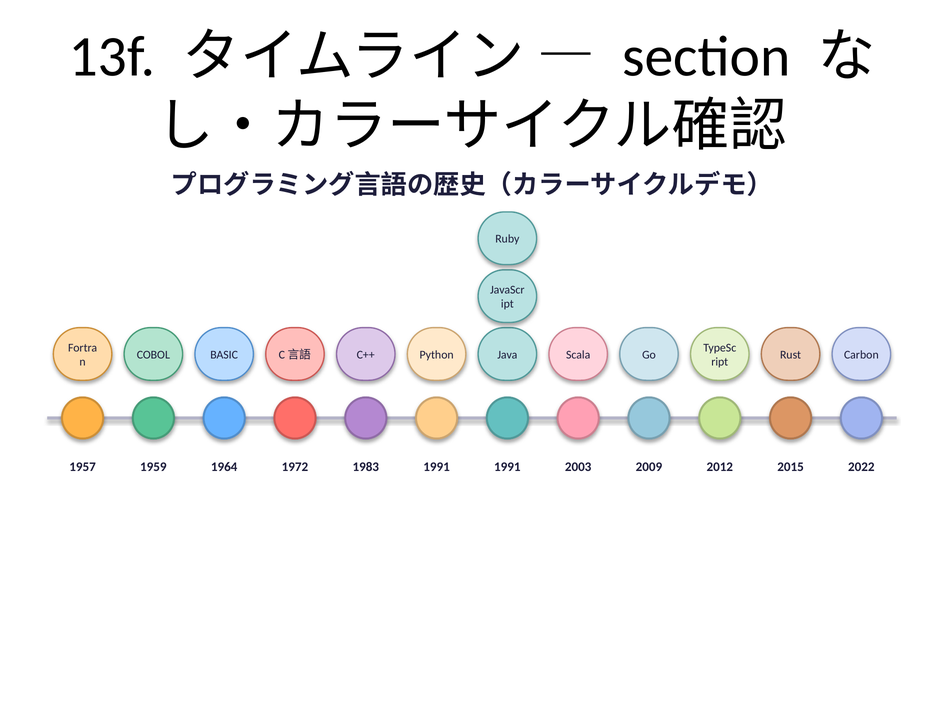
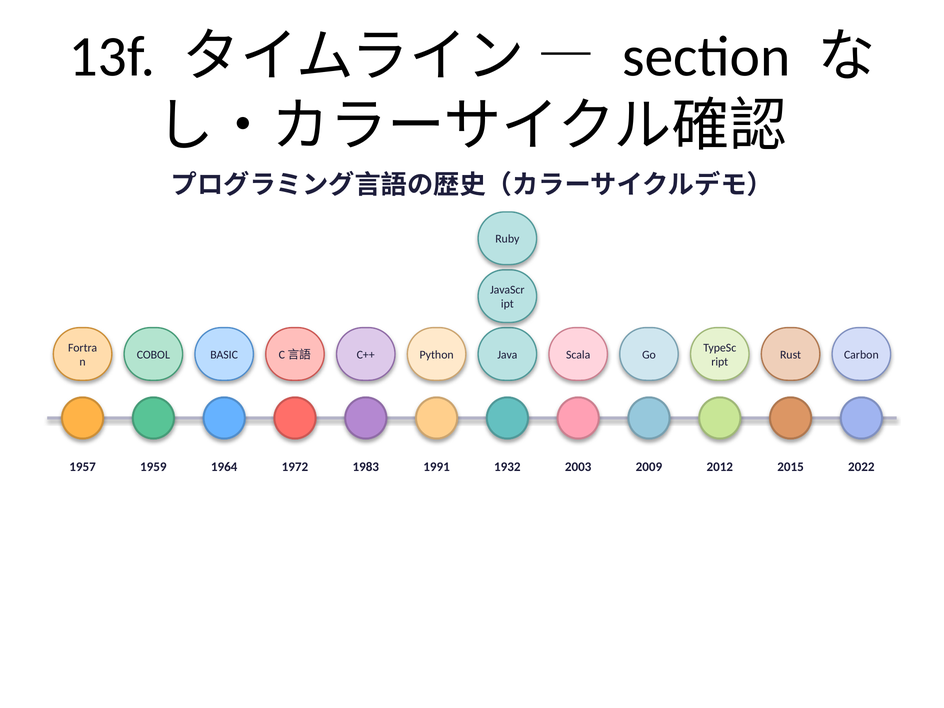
1991 at (507, 467): 1991 -> 1932
